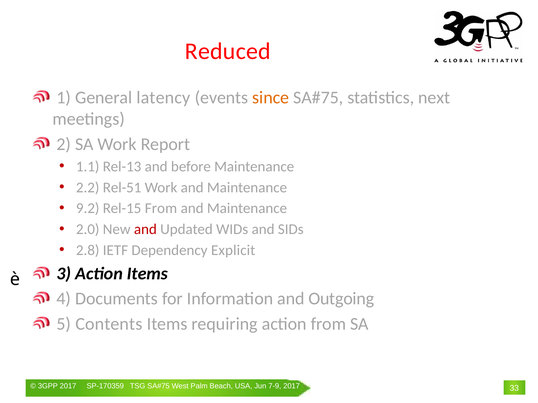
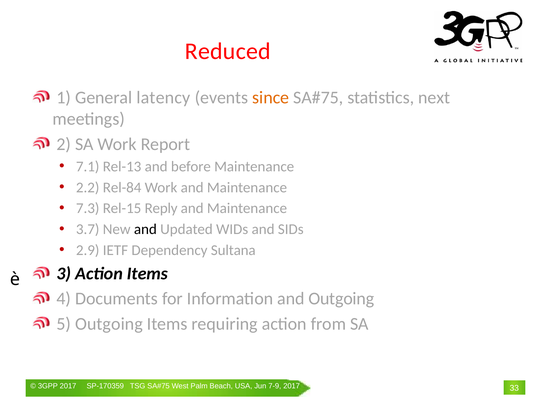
1.1: 1.1 -> 7.1
Rel-51: Rel-51 -> Rel-84
9.2: 9.2 -> 7.3
Rel-15 From: From -> Reply
2.0: 2.0 -> 3.7
and at (145, 230) colour: red -> black
2.8: 2.8 -> 2.9
Explicit: Explicit -> Sultana
5 Contents: Contents -> Outgoing
